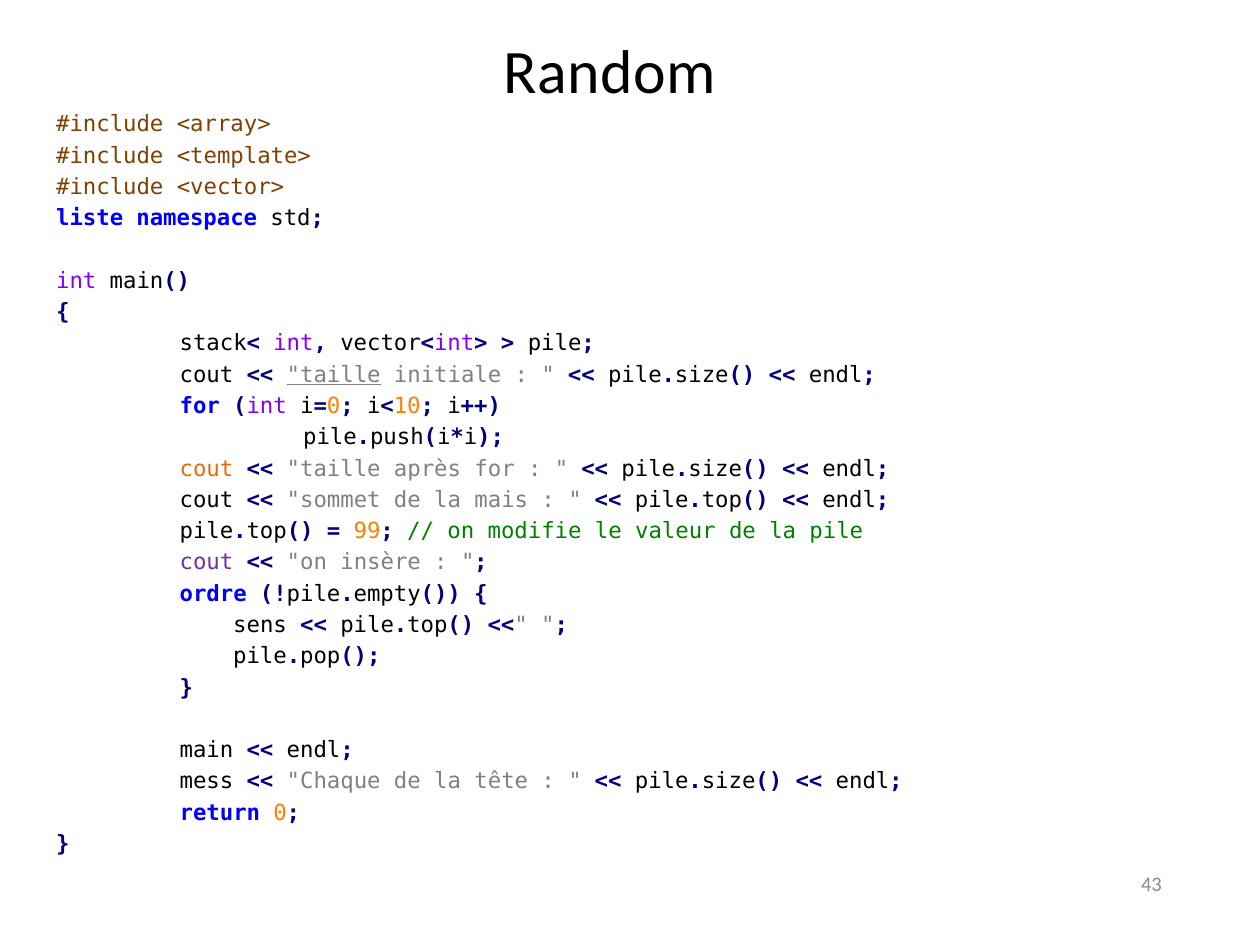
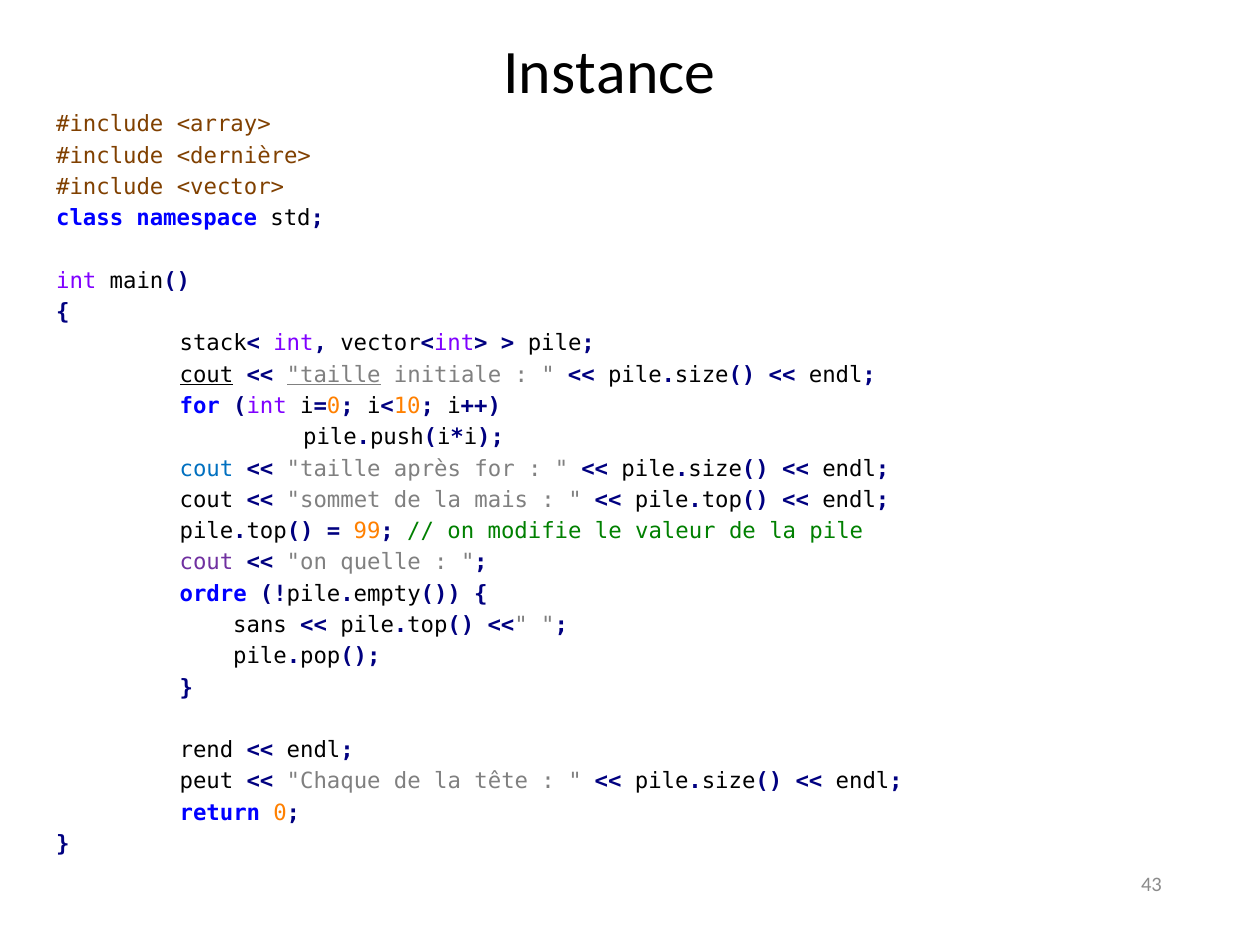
Random: Random -> Instance
<template>: <template> -> <dernière>
liste: liste -> class
cout at (206, 375) underline: none -> present
cout at (206, 469) colour: orange -> blue
insère: insère -> quelle
sens: sens -> sans
main: main -> rend
mess: mess -> peut
